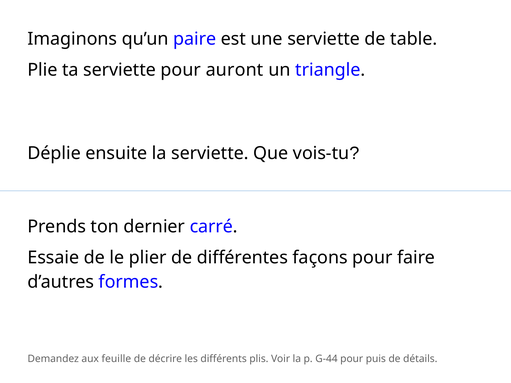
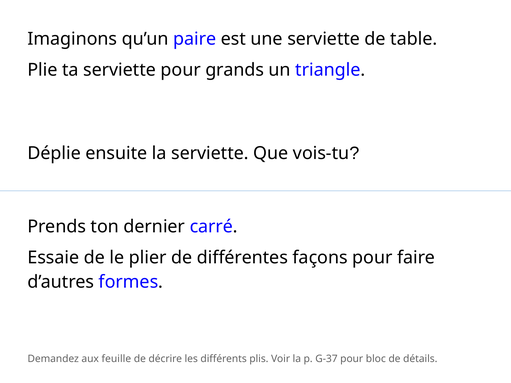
auront: auront -> grands
G-44: G-44 -> G-37
puis: puis -> bloc
